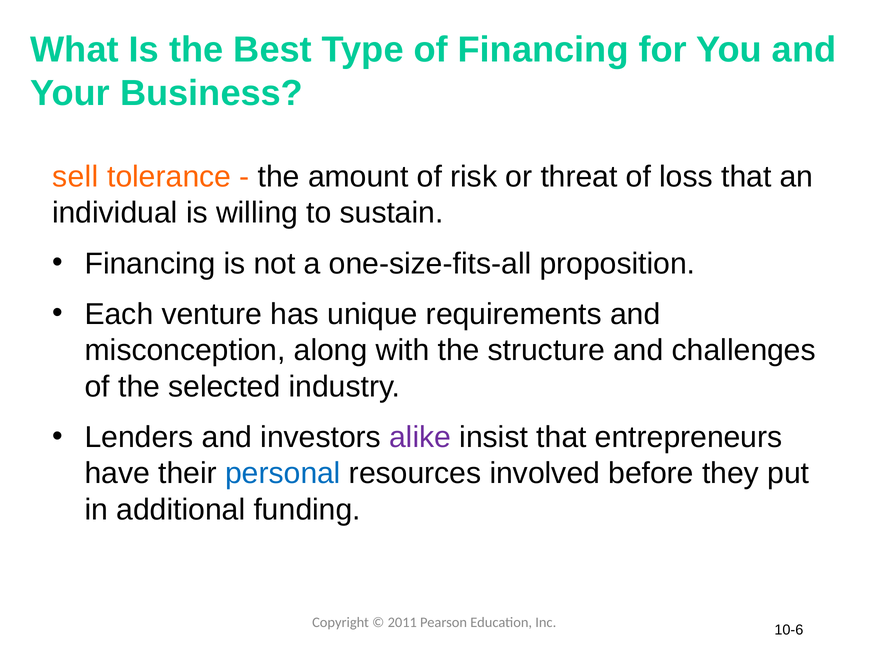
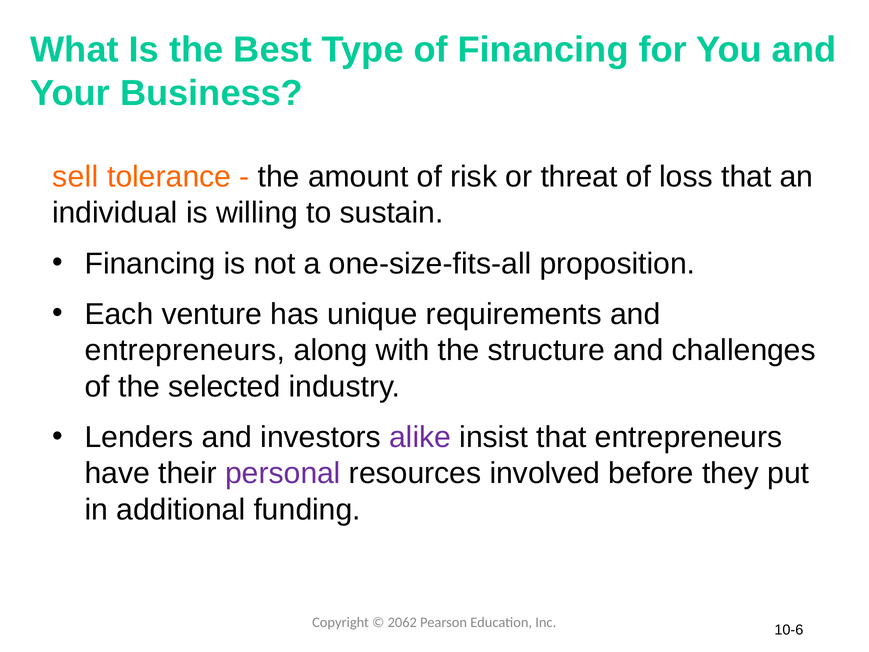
misconception at (185, 350): misconception -> entrepreneurs
personal colour: blue -> purple
2011: 2011 -> 2062
